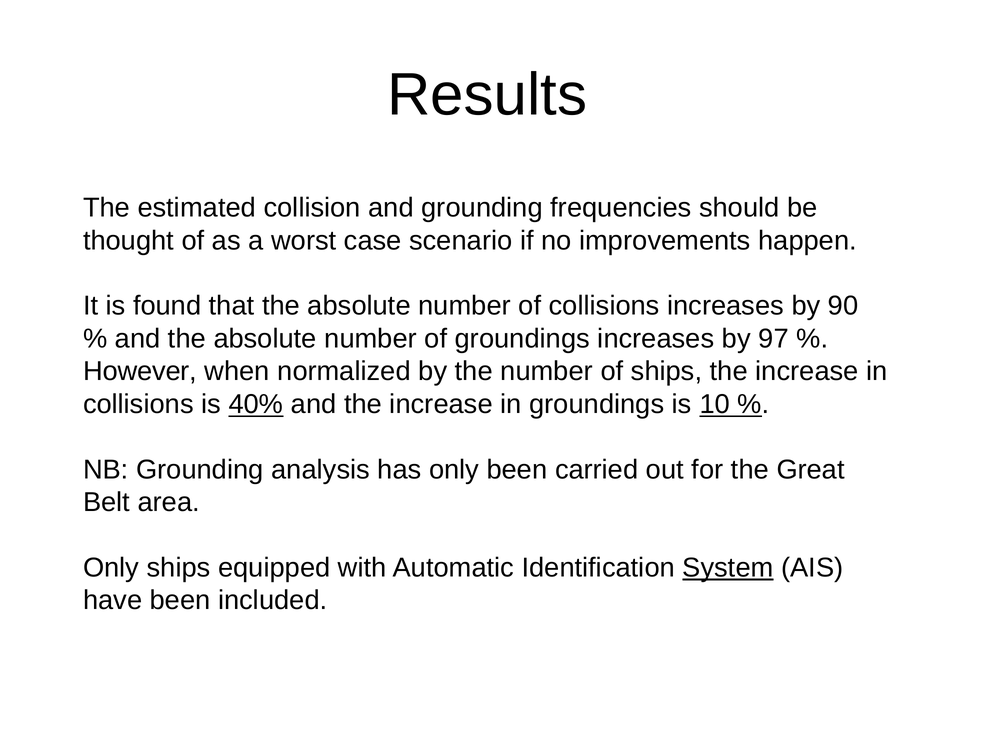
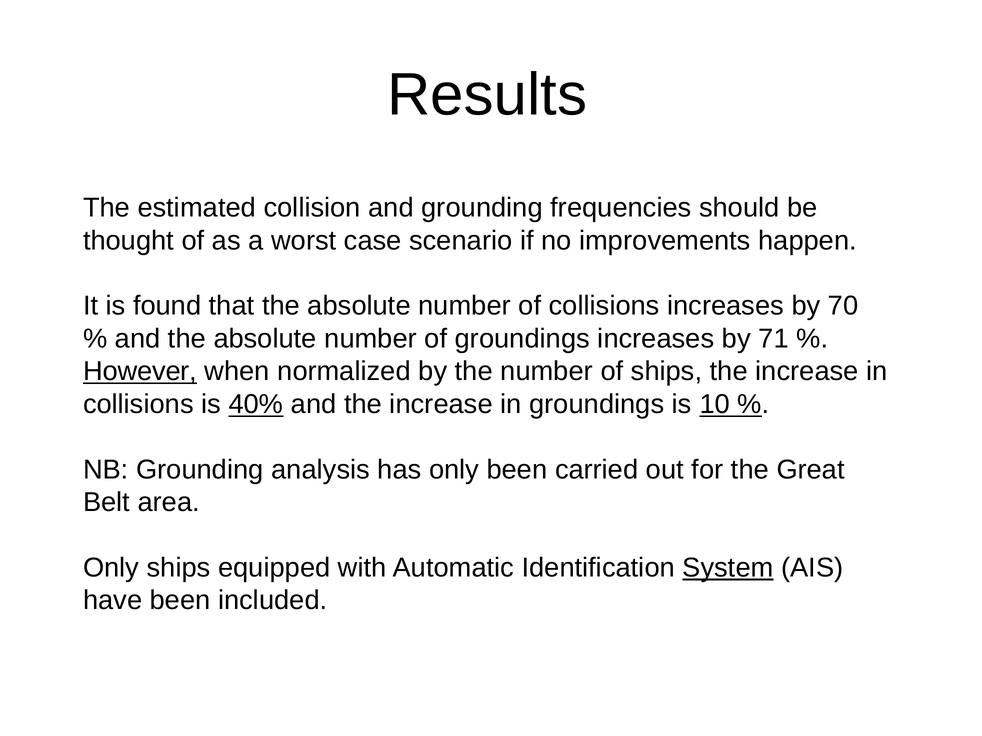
90: 90 -> 70
97: 97 -> 71
However underline: none -> present
